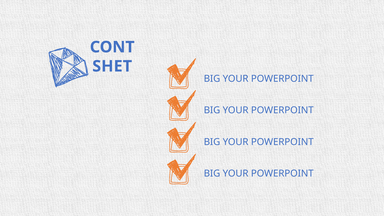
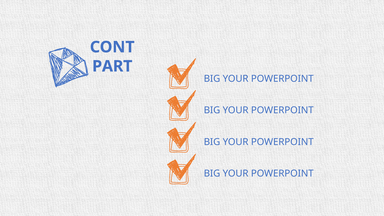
SHET: SHET -> PART
